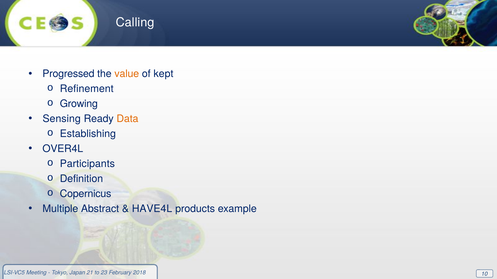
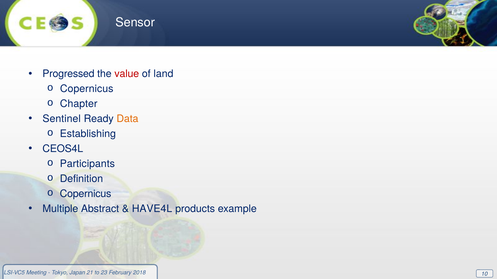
Calling: Calling -> Sensor
value colour: orange -> red
kept: kept -> land
Refinement at (87, 89): Refinement -> Copernicus
Growing: Growing -> Chapter
Sensing: Sensing -> Sentinel
OVER4L: OVER4L -> CEOS4L
